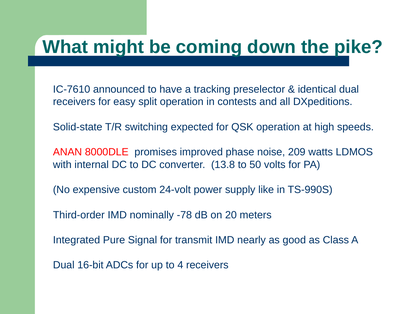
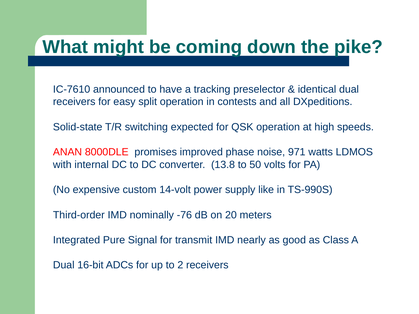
209: 209 -> 971
24-volt: 24-volt -> 14-volt
-78: -78 -> -76
4: 4 -> 2
